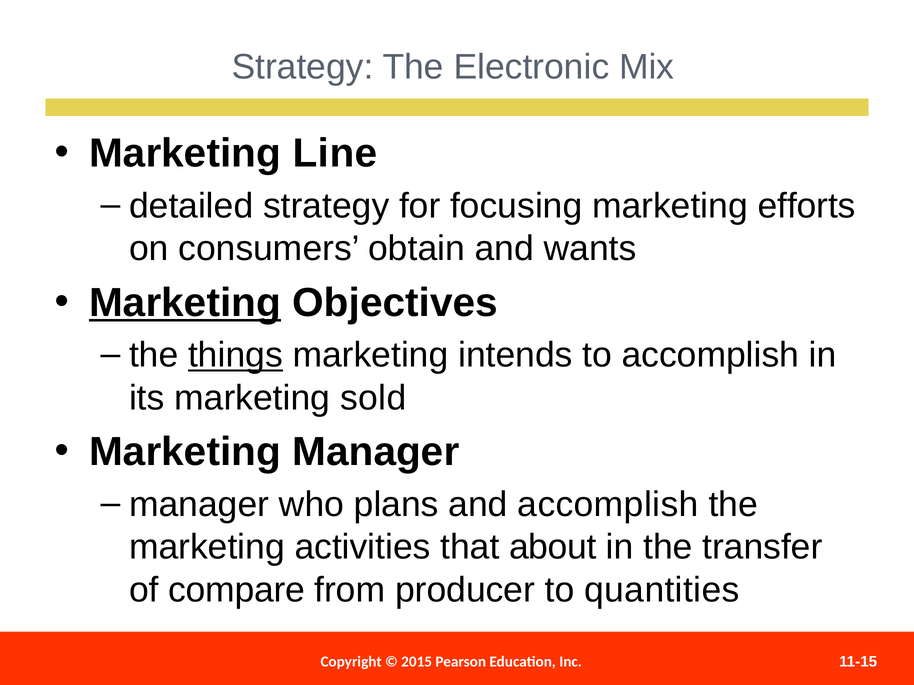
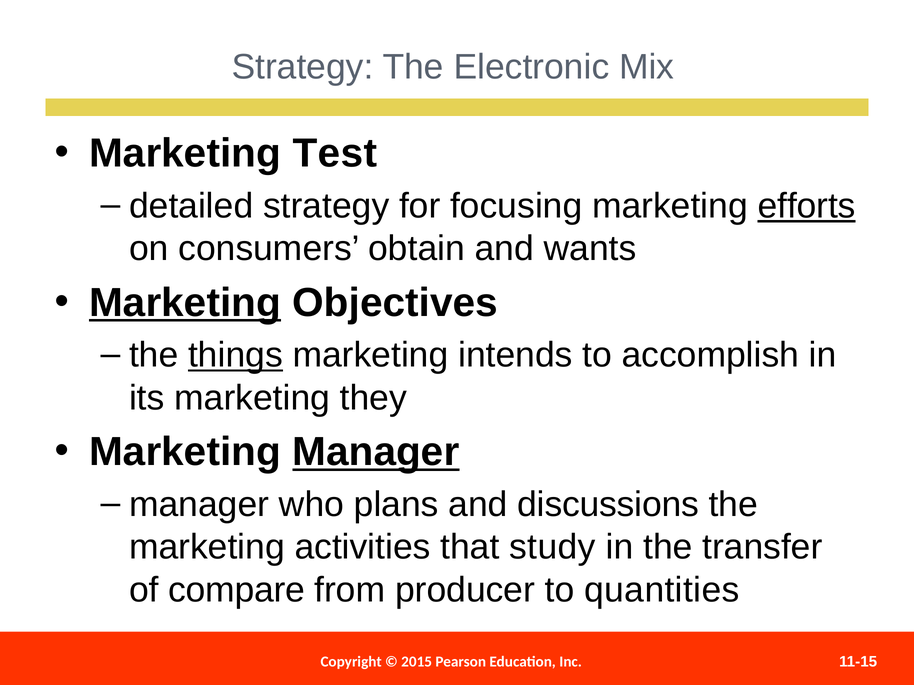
Line: Line -> Test
efforts underline: none -> present
sold: sold -> they
Manager at (376, 452) underline: none -> present
and accomplish: accomplish -> discussions
about: about -> study
